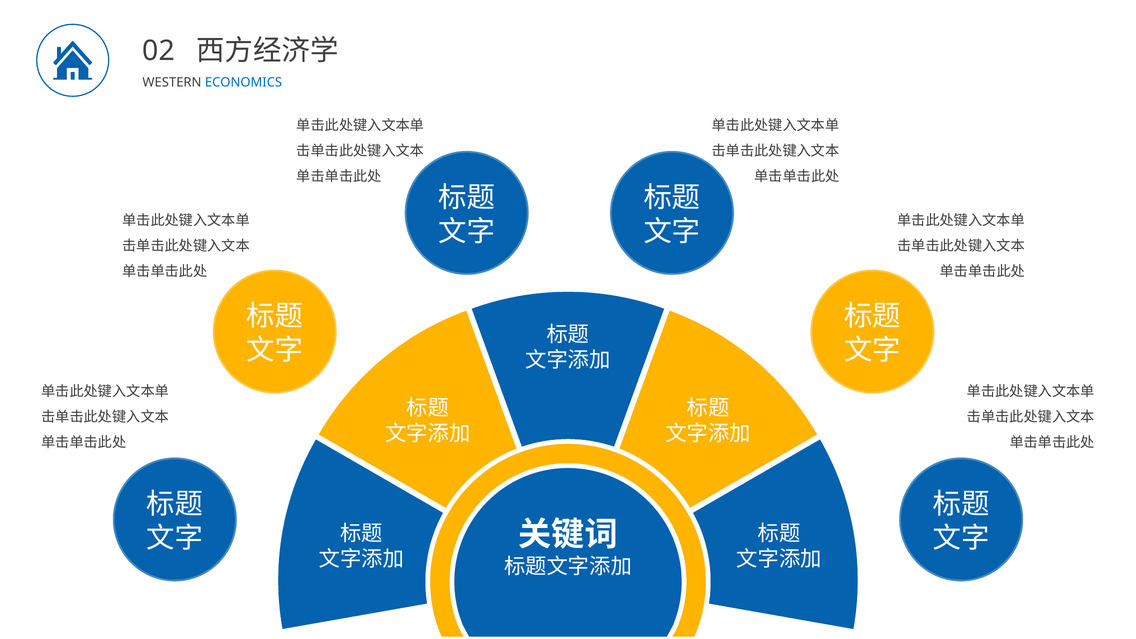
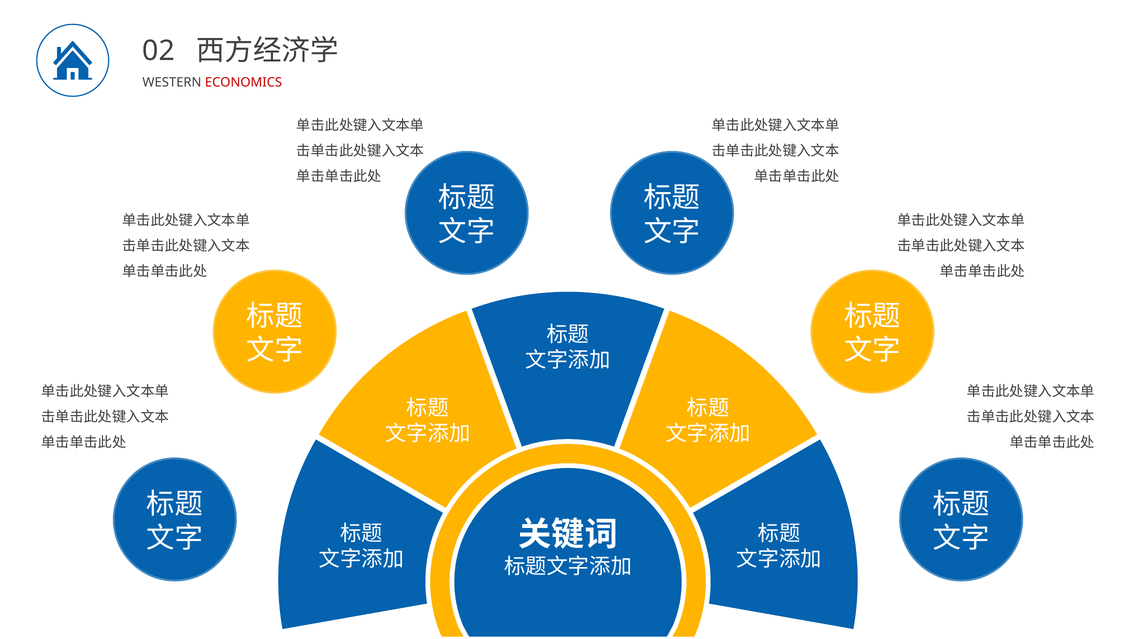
ECONOMICS colour: blue -> red
